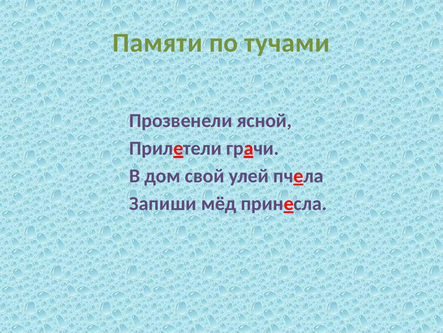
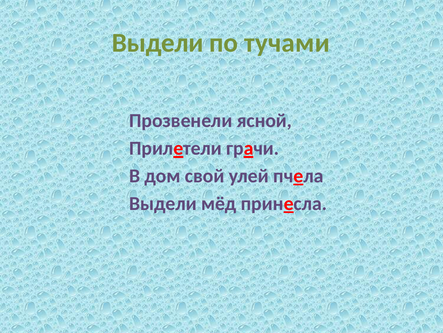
Памяти at (157, 43): Памяти -> Выдели
Запиши at (163, 203): Запиши -> Выдели
